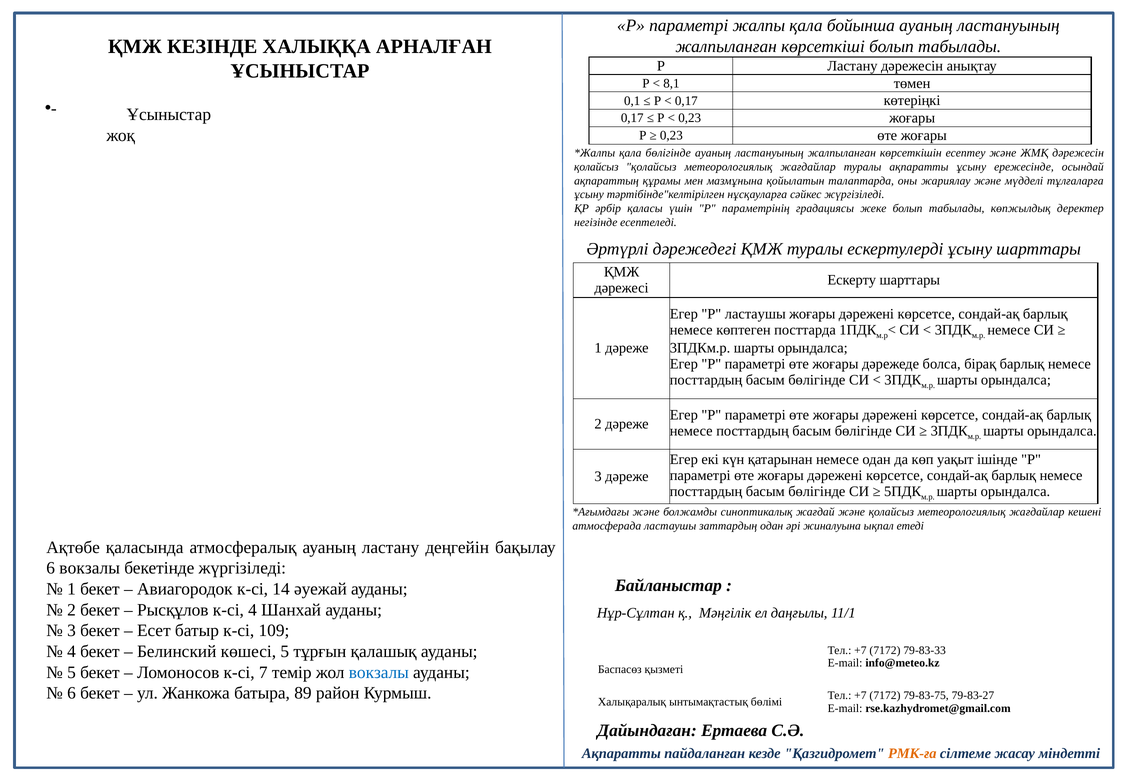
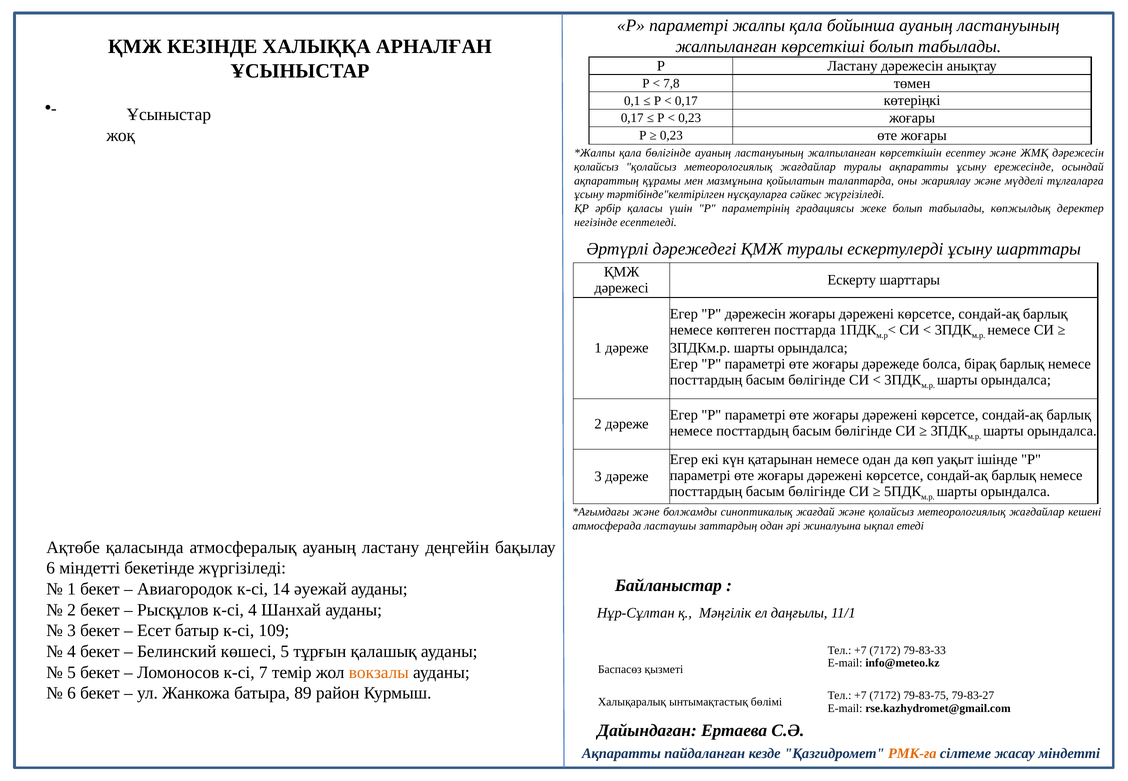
8,1: 8,1 -> 7,8
Р ластаушы: ластаушы -> дәрежесін
6 вокзалы: вокзалы -> міндетті
вокзалы at (379, 672) colour: blue -> orange
